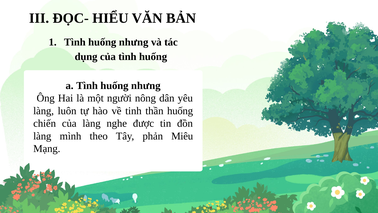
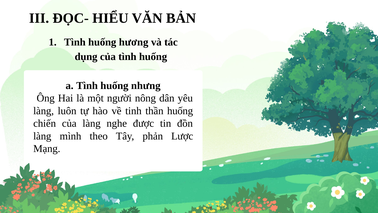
nhưng at (134, 42): nhưng -> hương
Miêu: Miêu -> Lược
